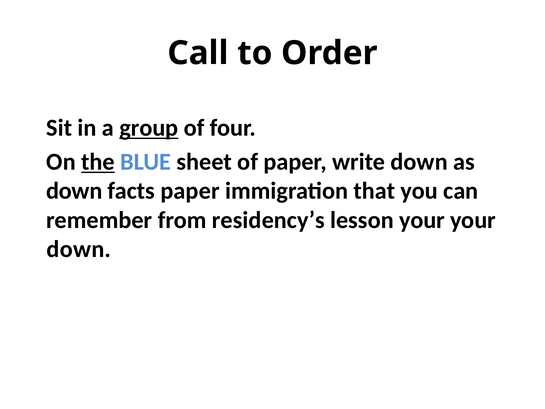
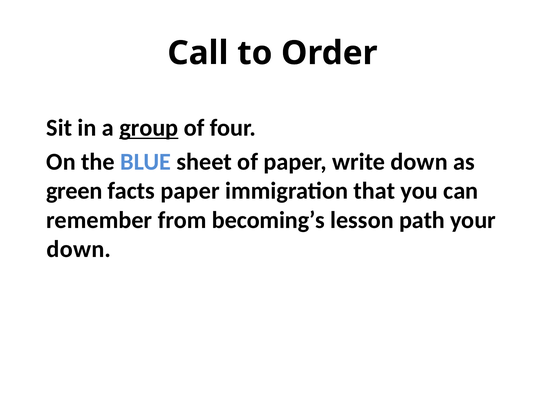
the underline: present -> none
down at (74, 191): down -> green
residency’s: residency’s -> becoming’s
lesson your: your -> path
